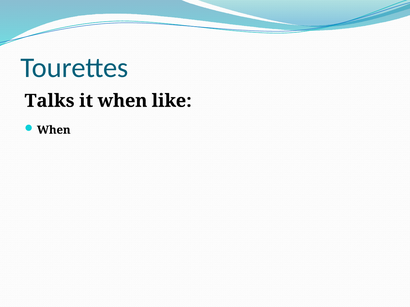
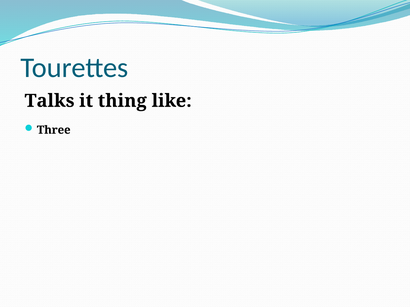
it when: when -> thing
When at (54, 130): When -> Three
